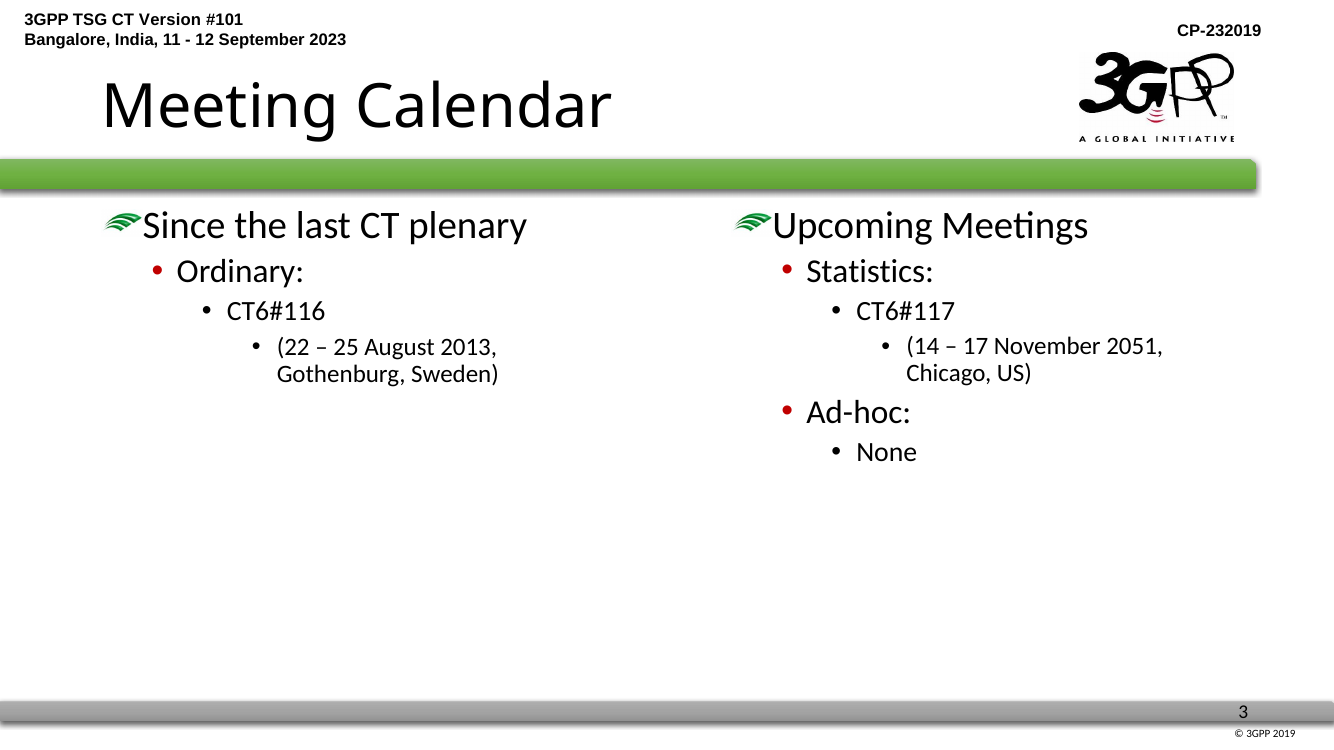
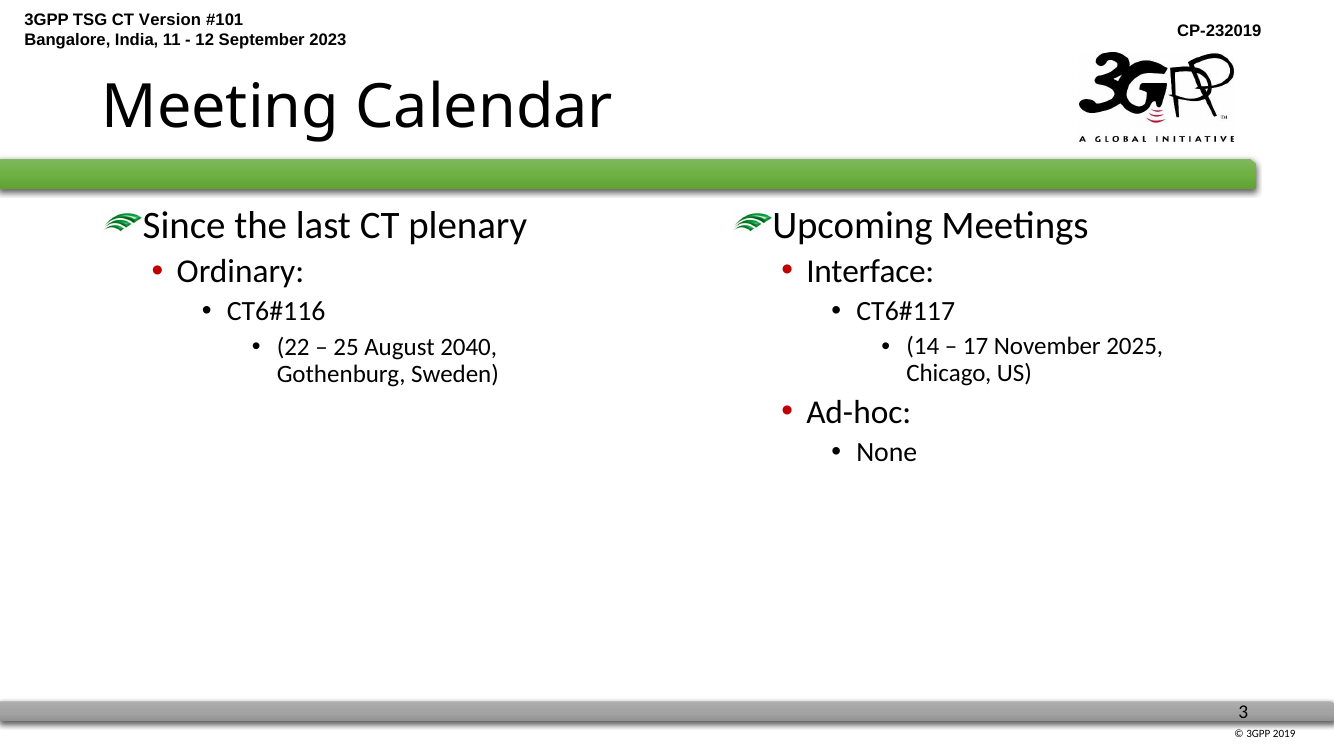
Statistics: Statistics -> Interface
2013: 2013 -> 2040
2051: 2051 -> 2025
